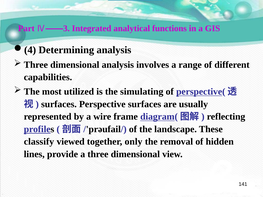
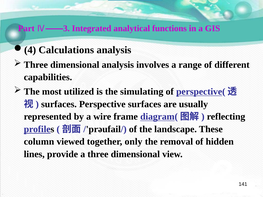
Determining: Determining -> Calculations
classify: classify -> column
